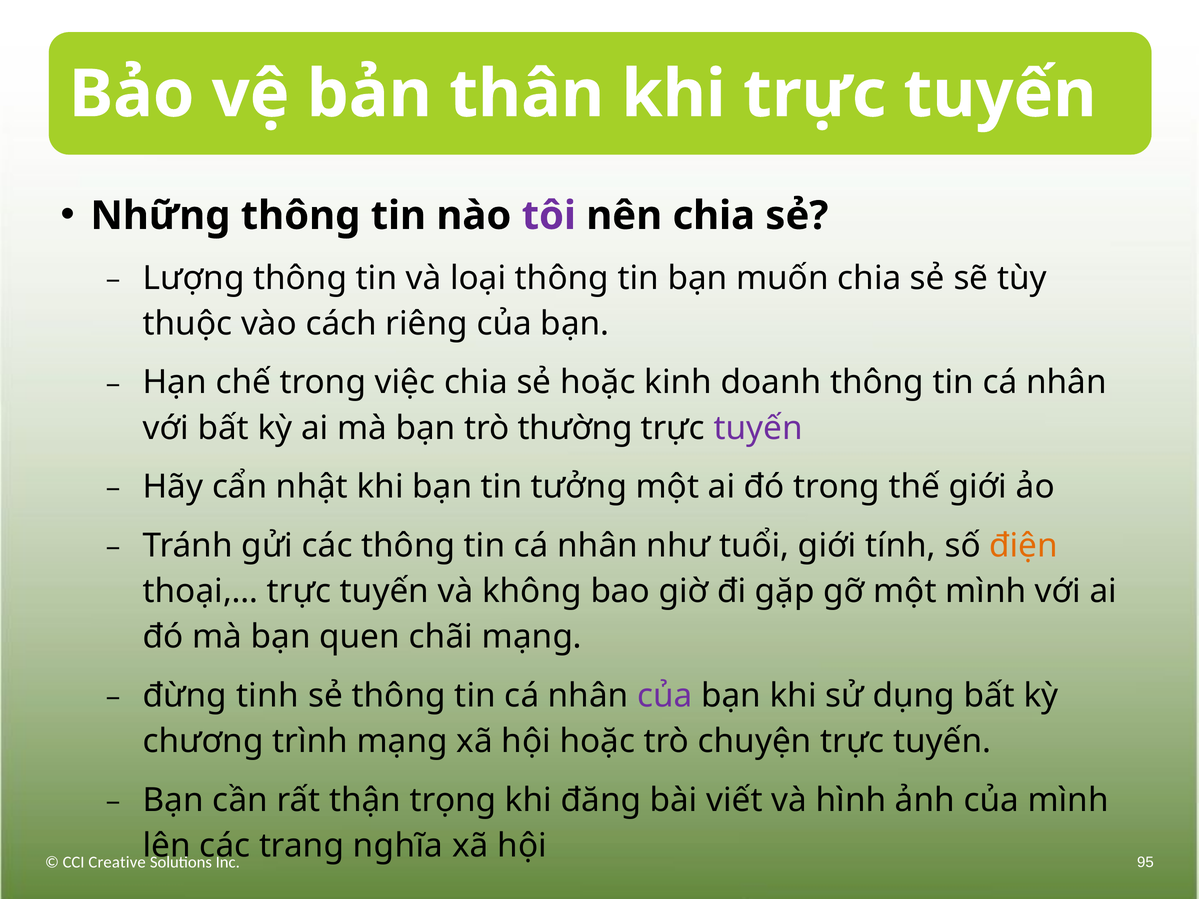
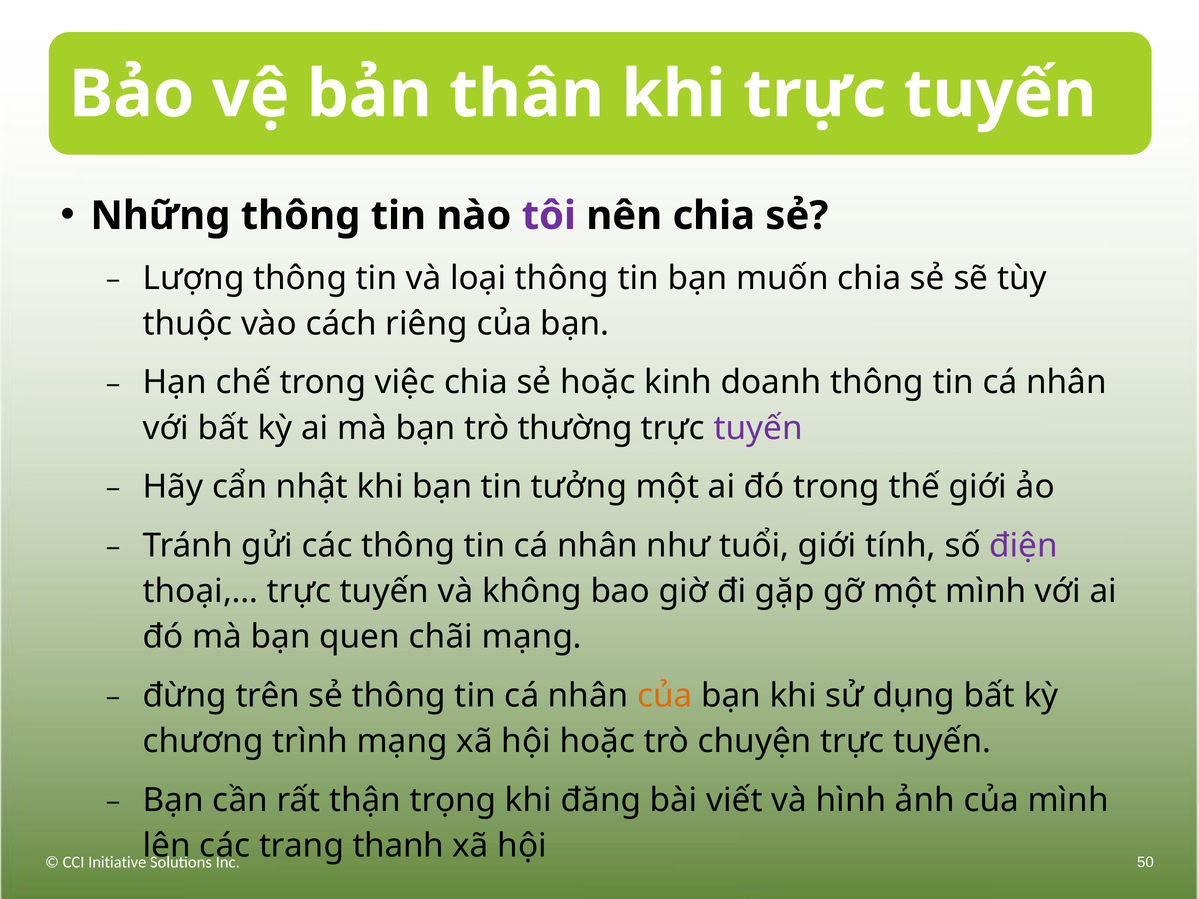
điện colour: orange -> purple
tinh: tinh -> trên
của at (665, 696) colour: purple -> orange
nghĩa: nghĩa -> thanh
Creative: Creative -> Initiative
95: 95 -> 50
